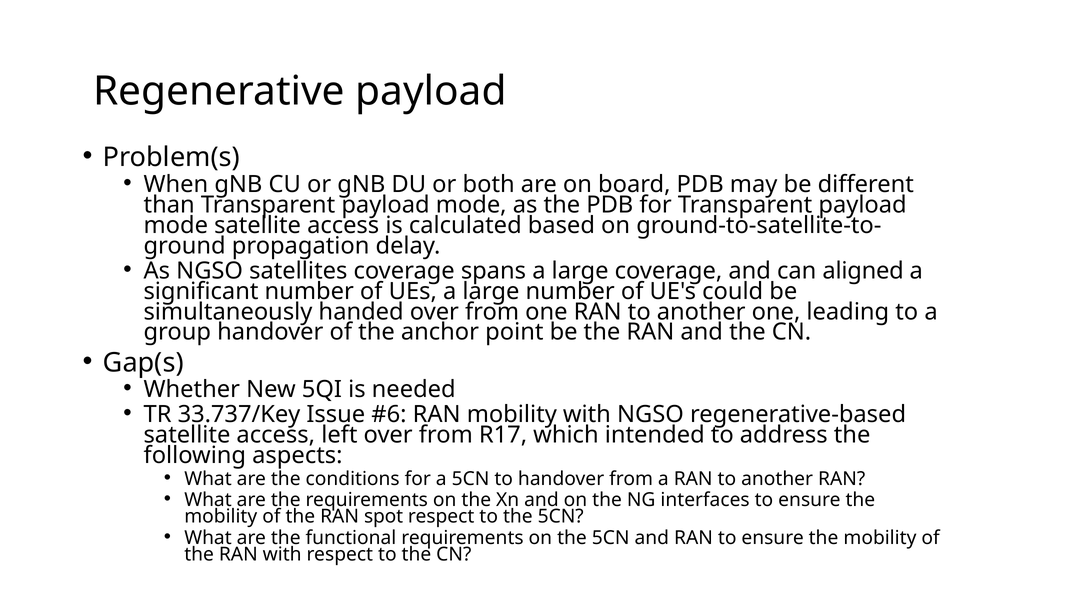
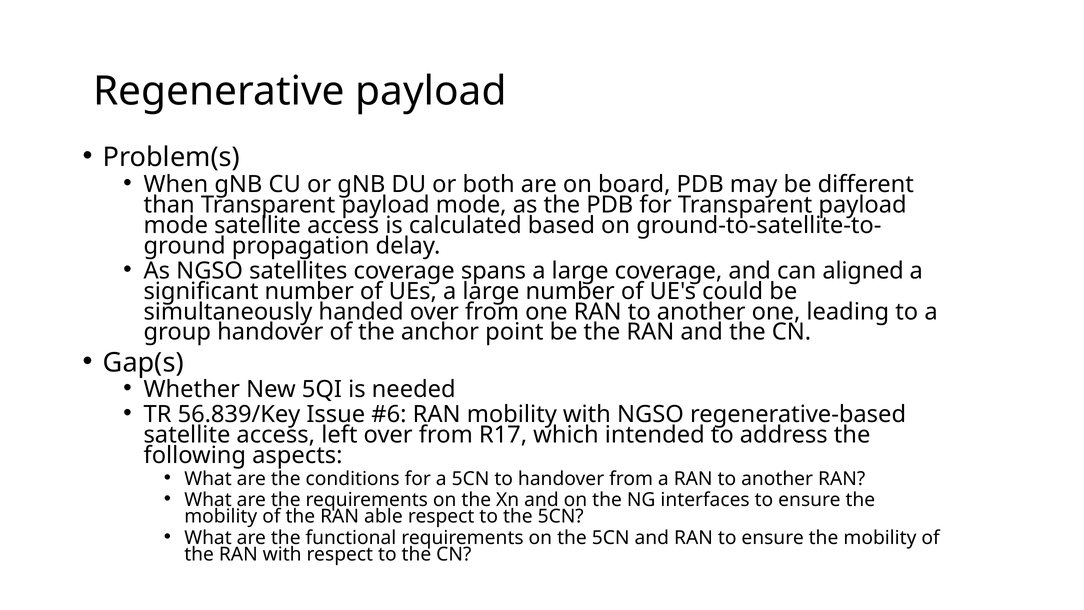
33.737/Key: 33.737/Key -> 56.839/Key
spot: spot -> able
